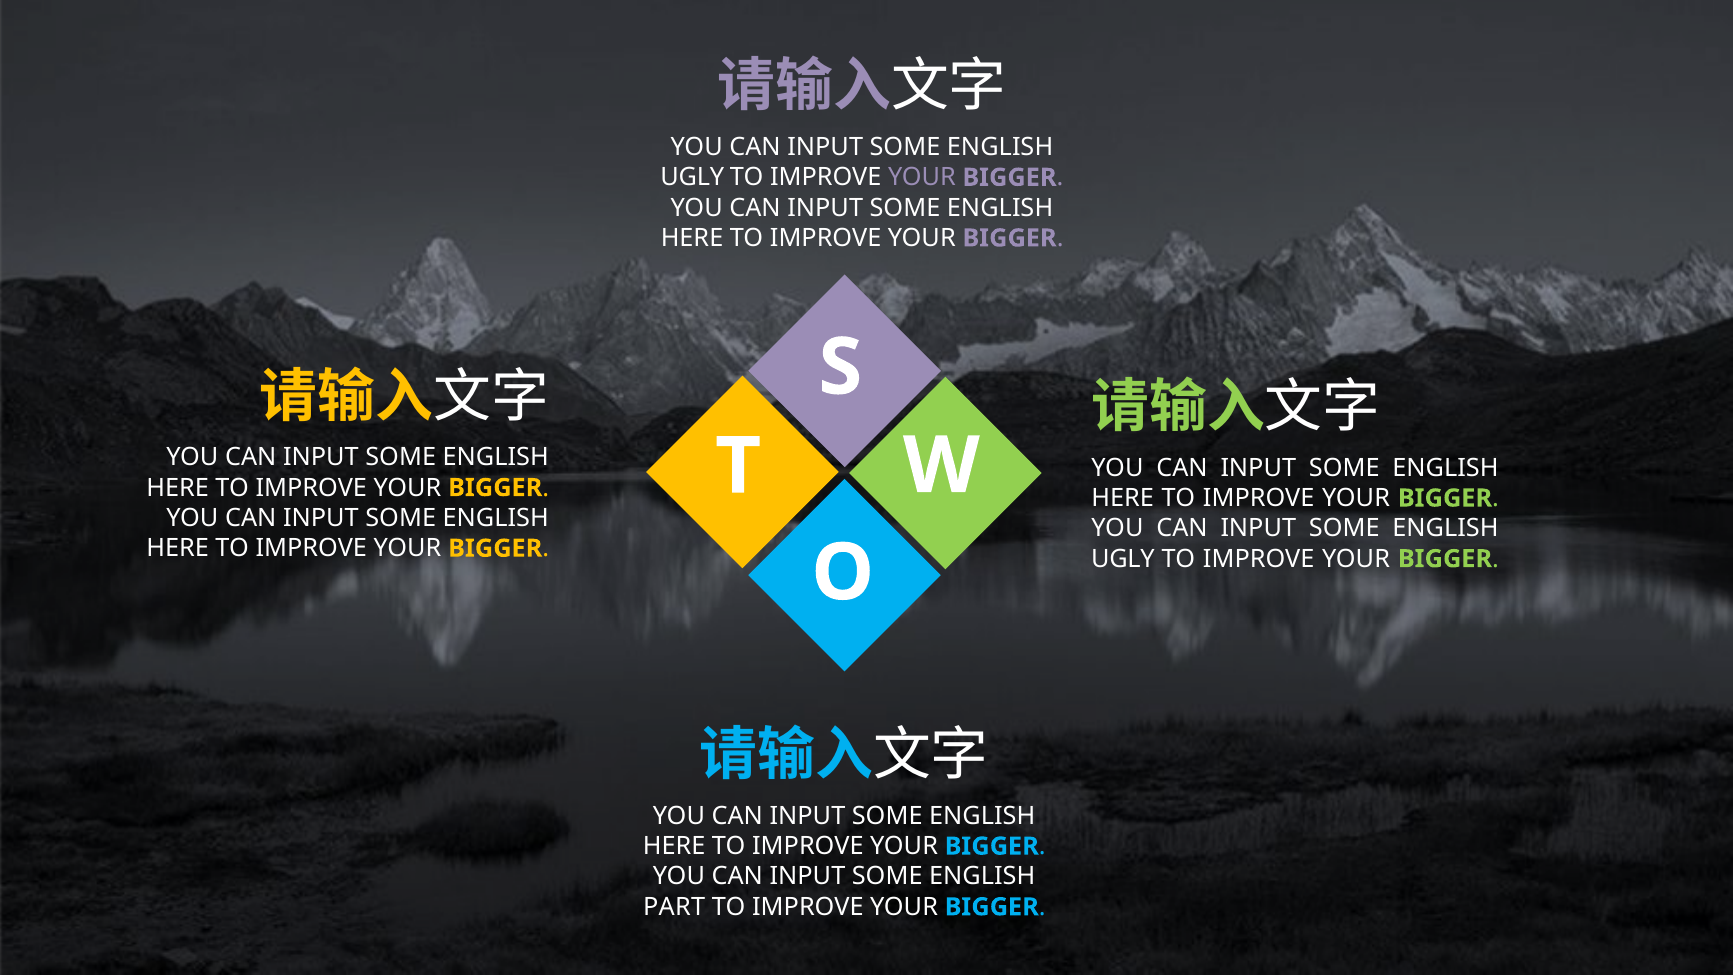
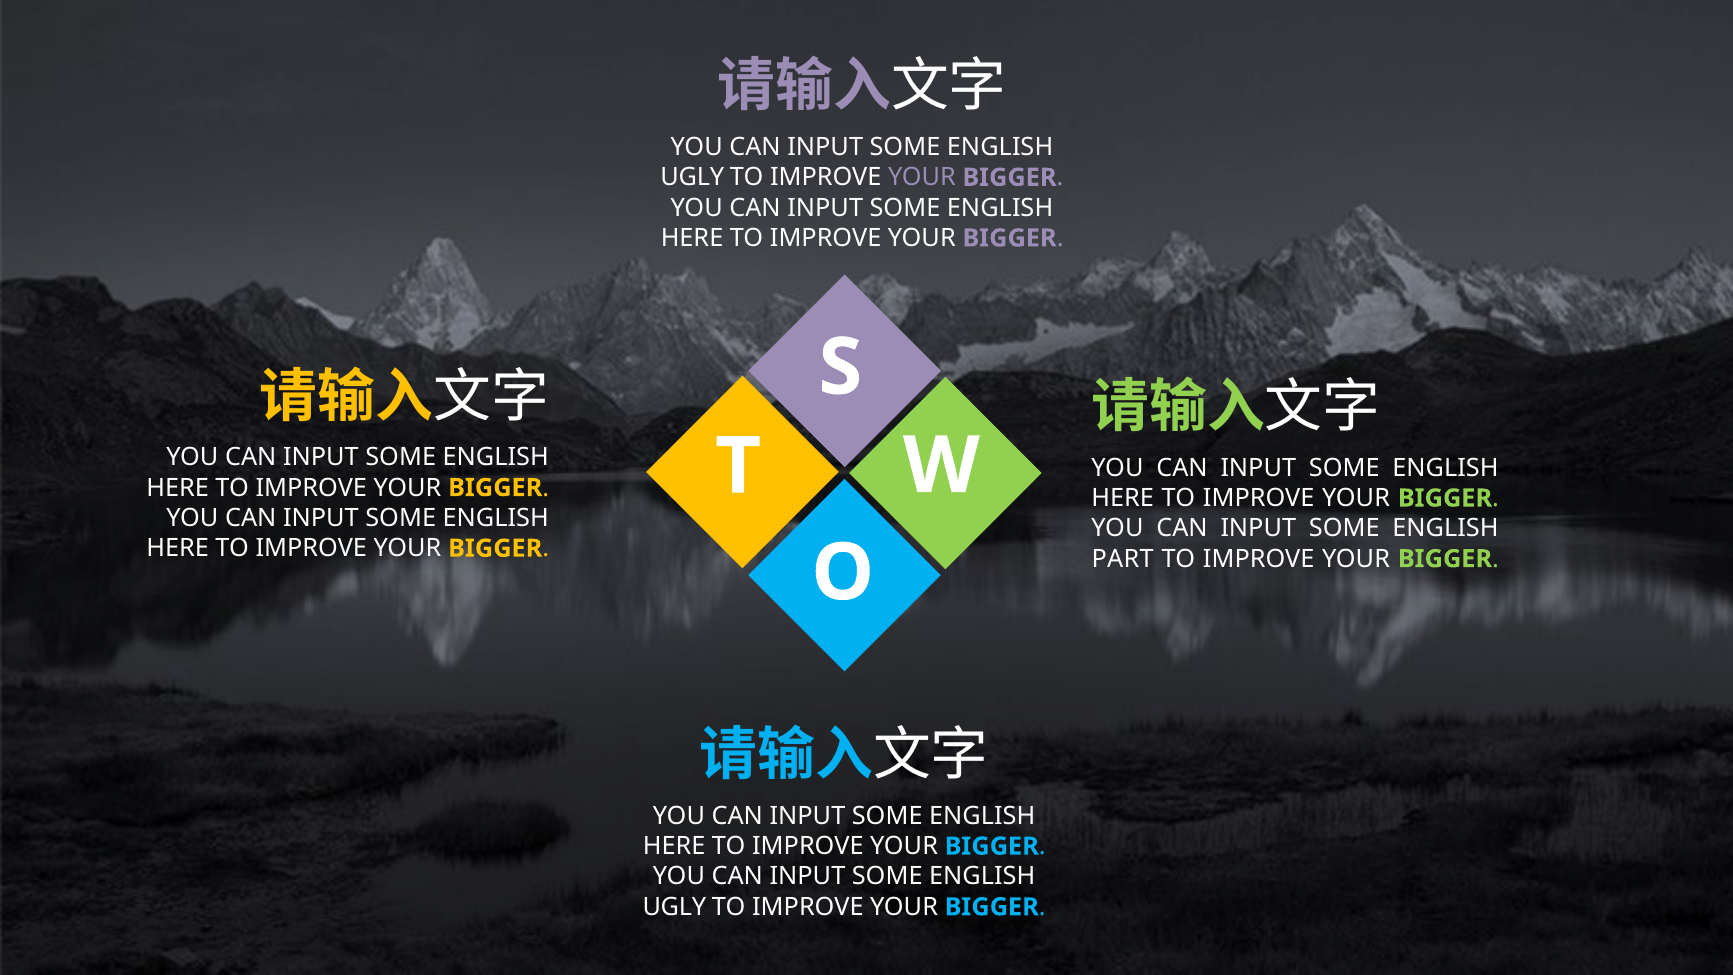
UGLY at (1123, 559): UGLY -> PART
PART at (674, 907): PART -> UGLY
